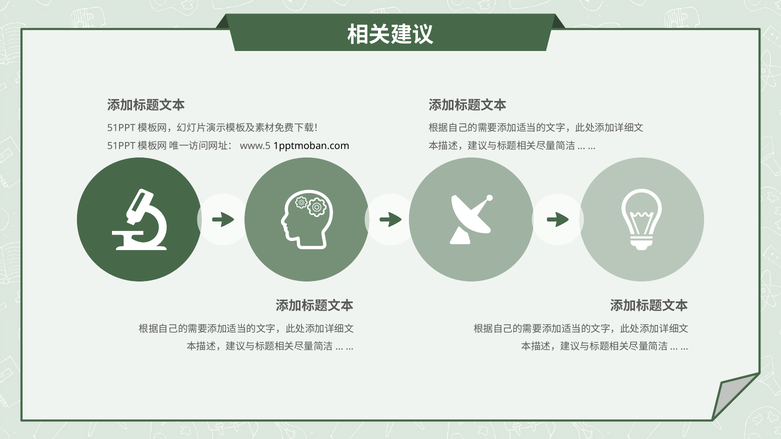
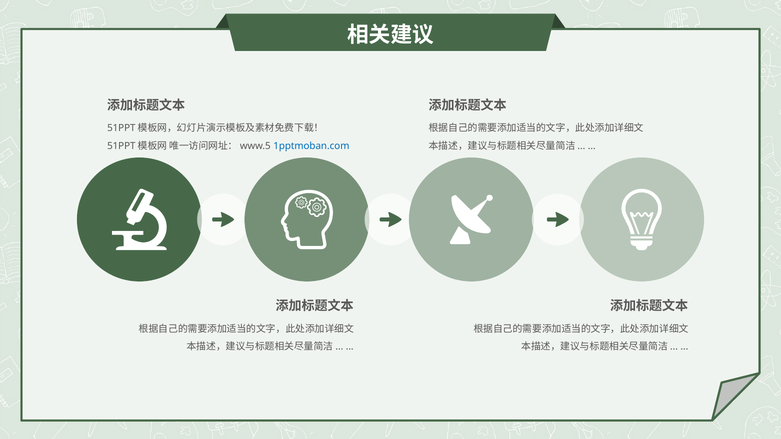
1pptmoban.com colour: black -> blue
